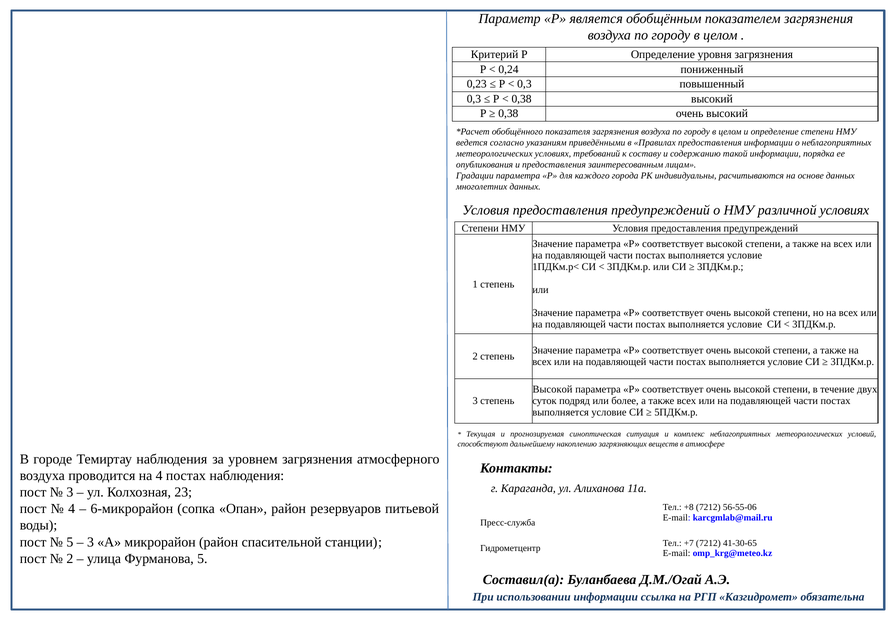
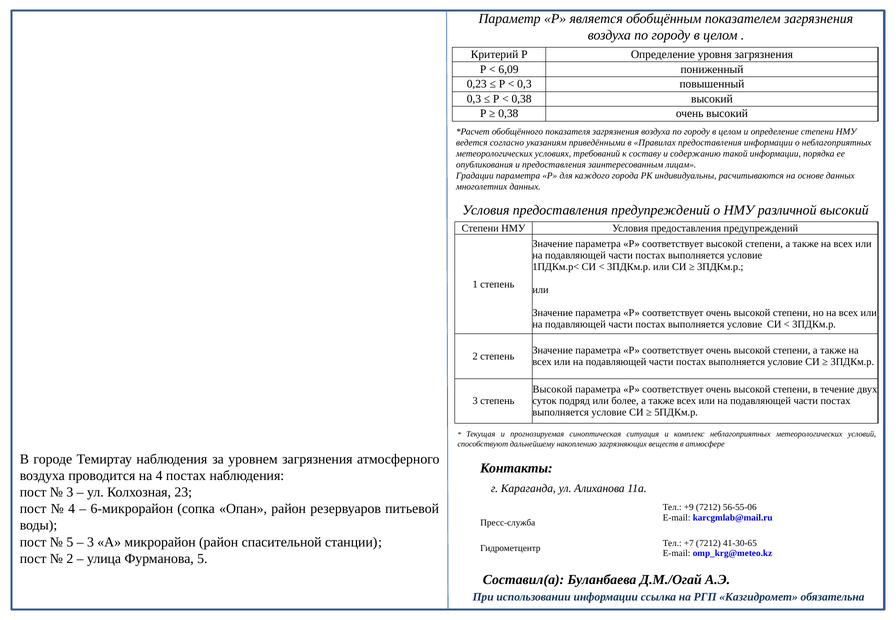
0,24: 0,24 -> 6,09
различной условиях: условиях -> высокий
+8: +8 -> +9
